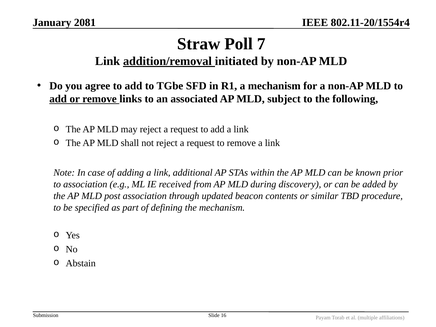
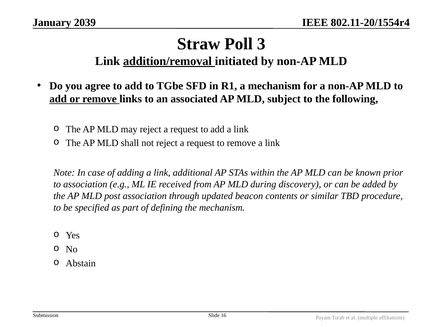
2081: 2081 -> 2039
7: 7 -> 3
